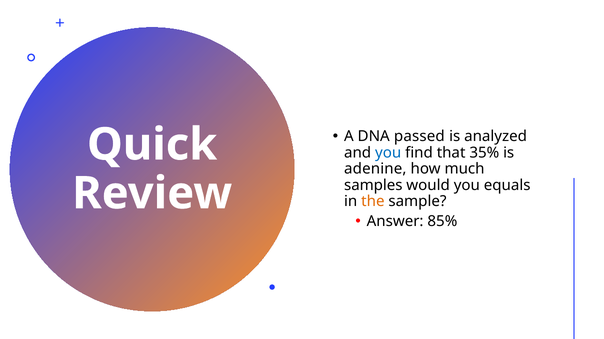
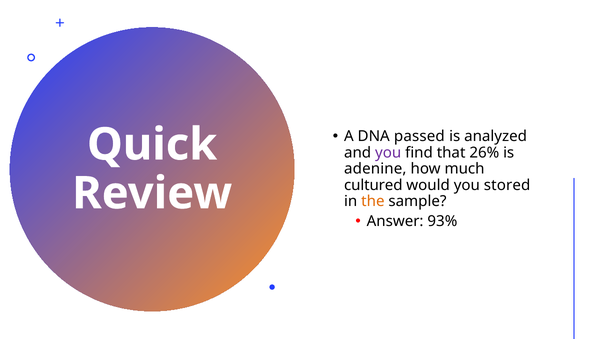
you at (388, 153) colour: blue -> purple
35%: 35% -> 26%
samples: samples -> cultured
equals: equals -> stored
85%: 85% -> 93%
